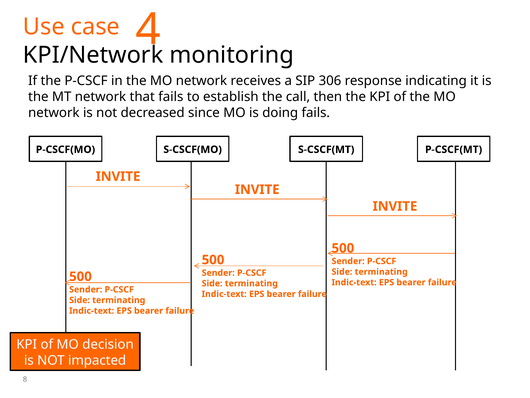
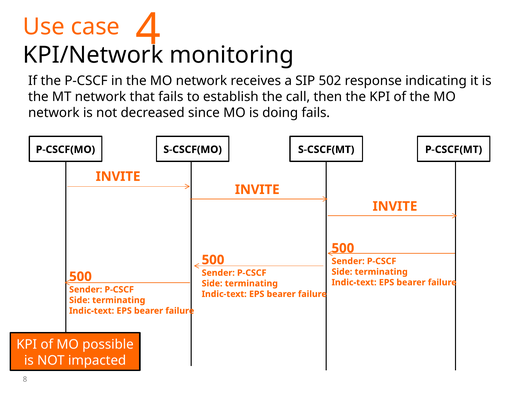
306: 306 -> 502
decision: decision -> possible
